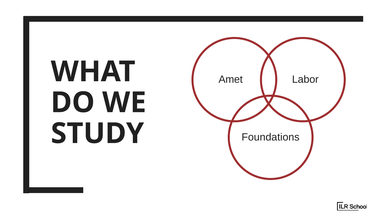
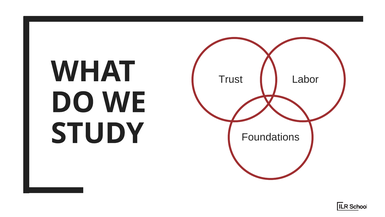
Amet: Amet -> Trust
